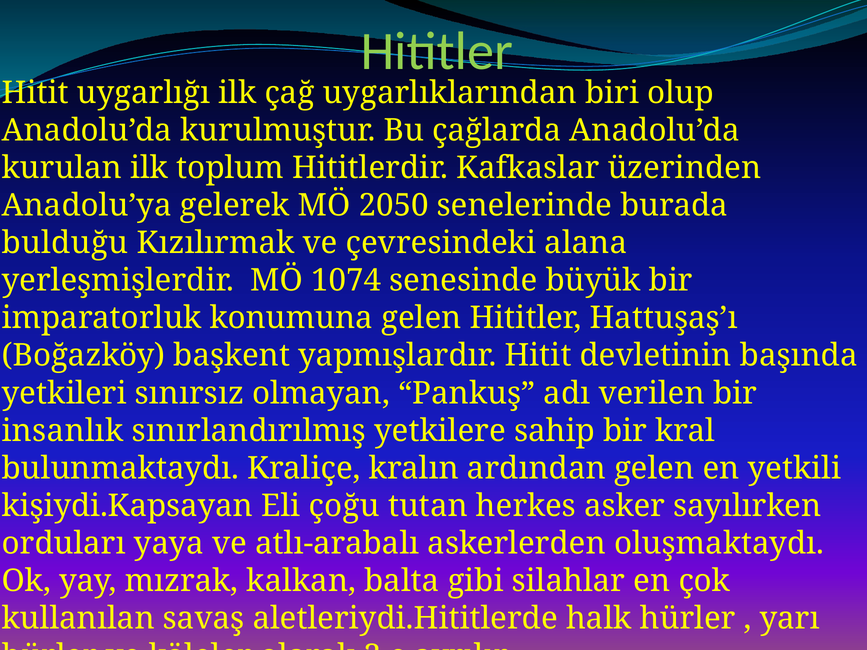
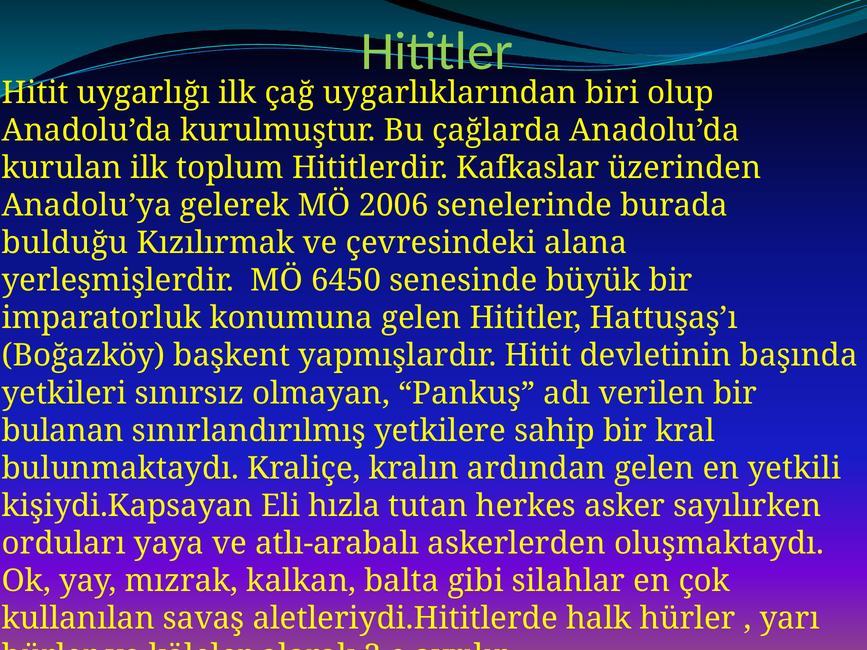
2050: 2050 -> 2006
1074: 1074 -> 6450
insanlık: insanlık -> bulanan
çoğu: çoğu -> hızla
